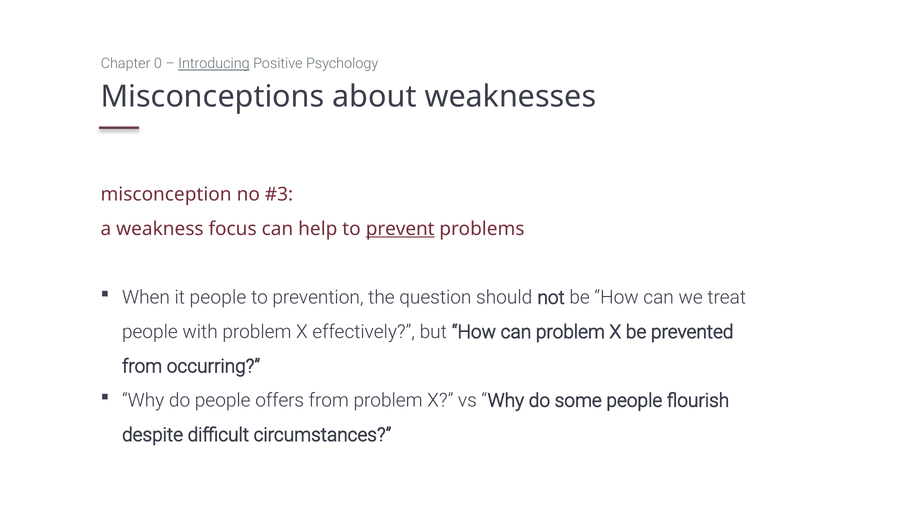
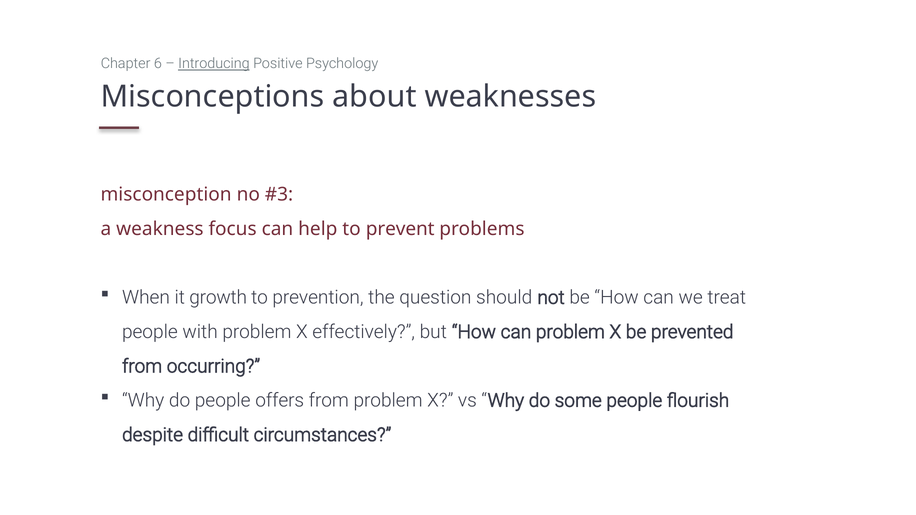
0: 0 -> 6
prevent underline: present -> none
it people: people -> growth
